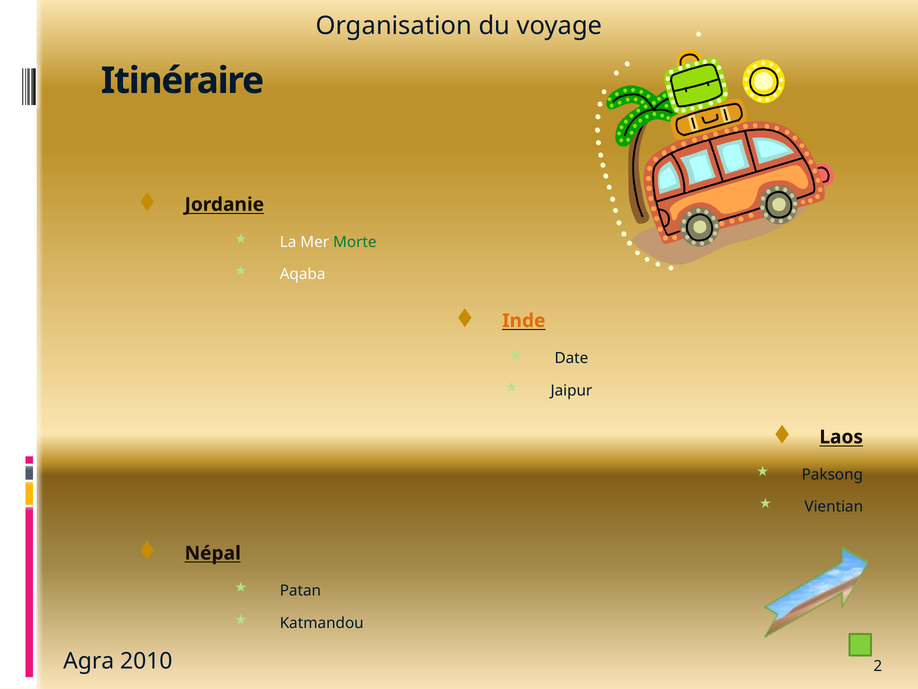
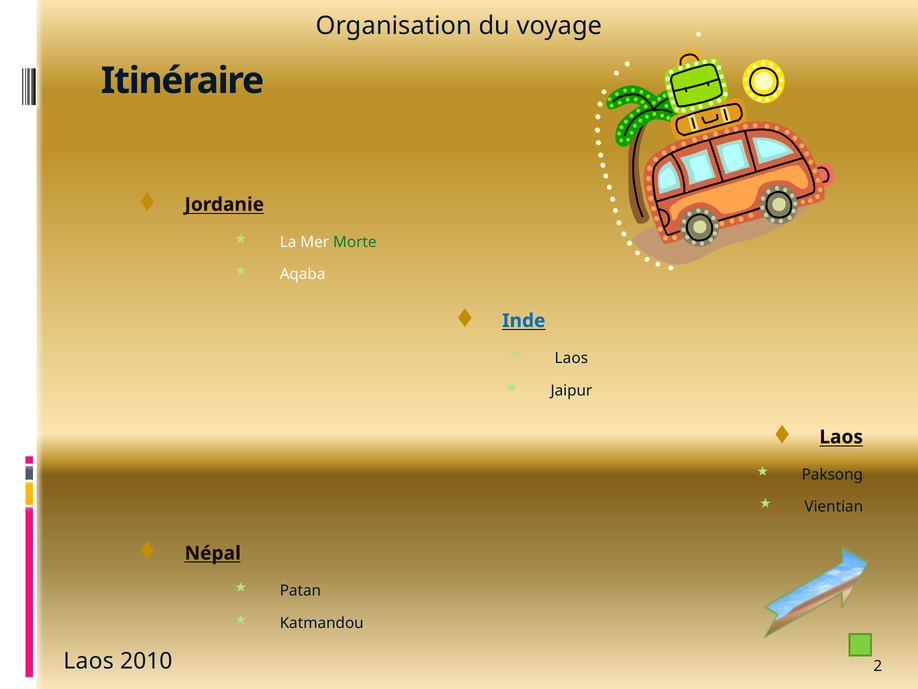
Inde colour: orange -> blue
Date at (571, 358): Date -> Laos
Agra at (89, 661): Agra -> Laos
